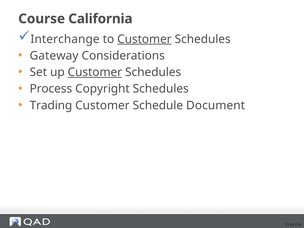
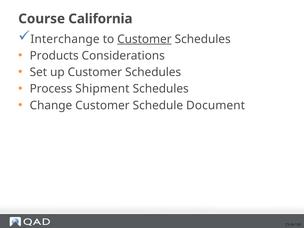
Gateway: Gateway -> Products
Customer at (95, 72) underline: present -> none
Copyright: Copyright -> Shipment
Trading: Trading -> Change
